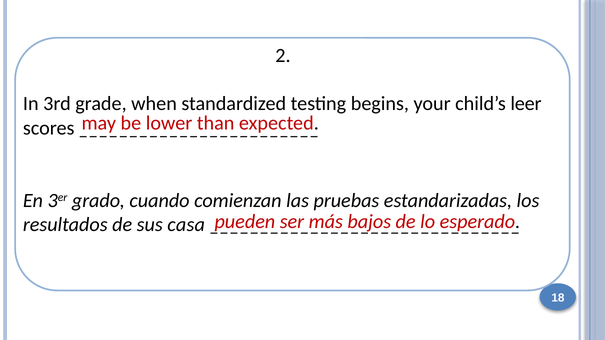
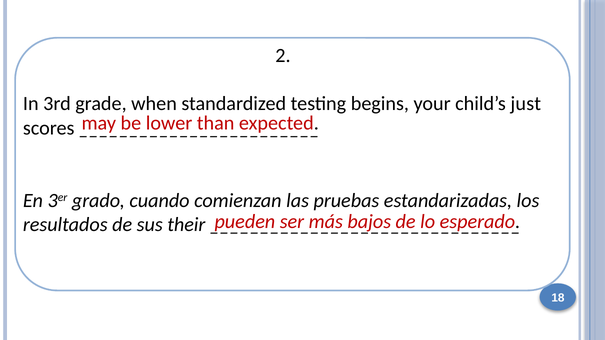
leer: leer -> just
casa at (186, 225): casa -> their
